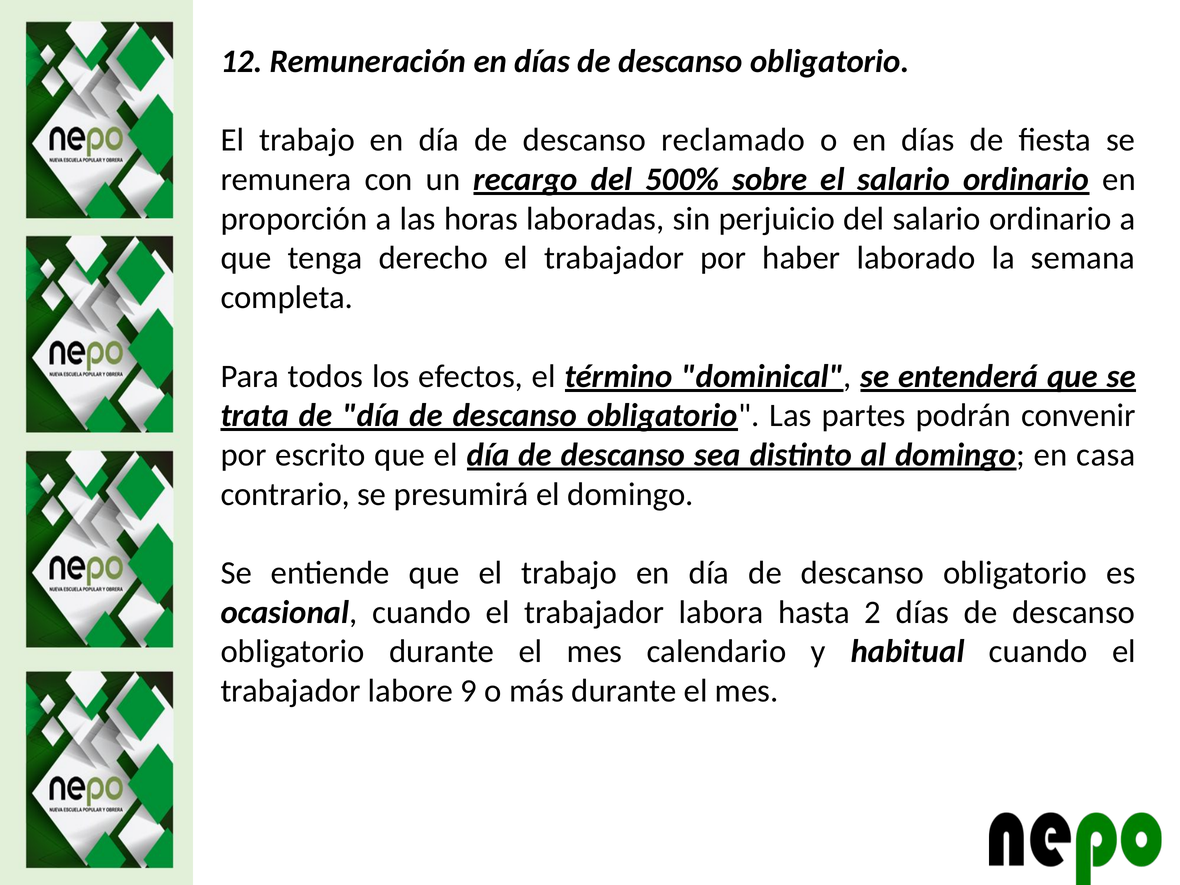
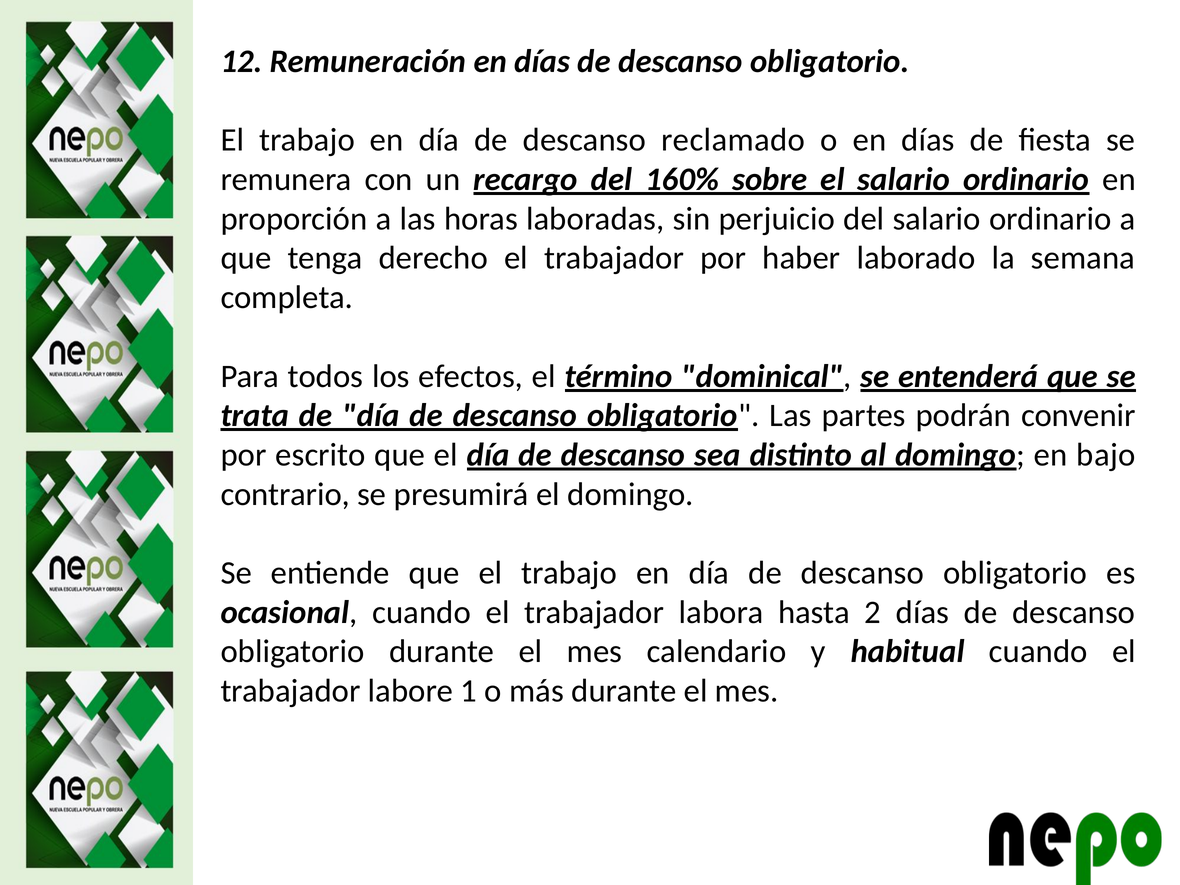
500%: 500% -> 160%
casa: casa -> bajo
9: 9 -> 1
